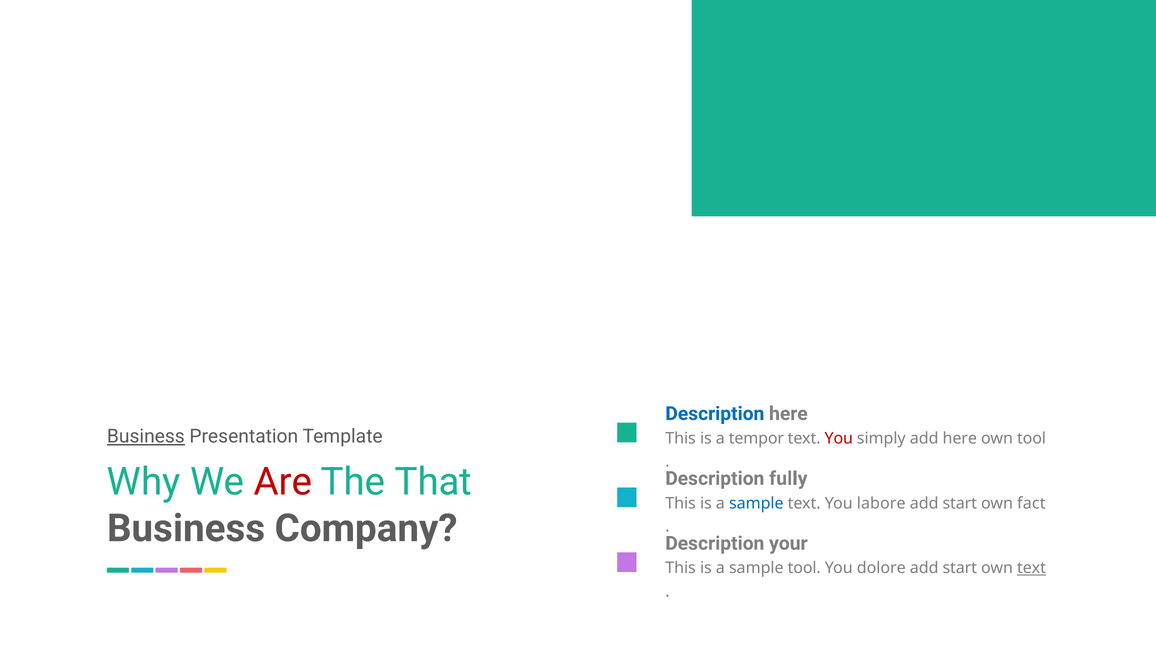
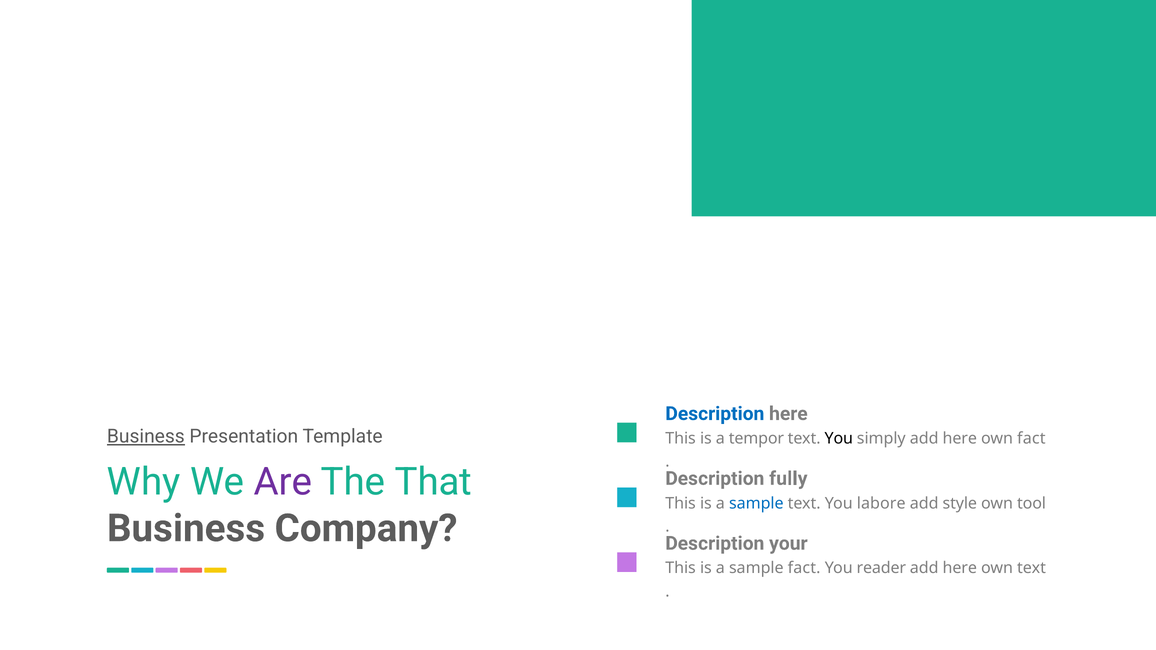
You at (839, 439) colour: red -> black
own tool: tool -> fact
Are colour: red -> purple
start at (960, 504): start -> style
fact: fact -> tool
sample tool: tool -> fact
dolore: dolore -> reader
start at (960, 568): start -> here
text at (1032, 568) underline: present -> none
